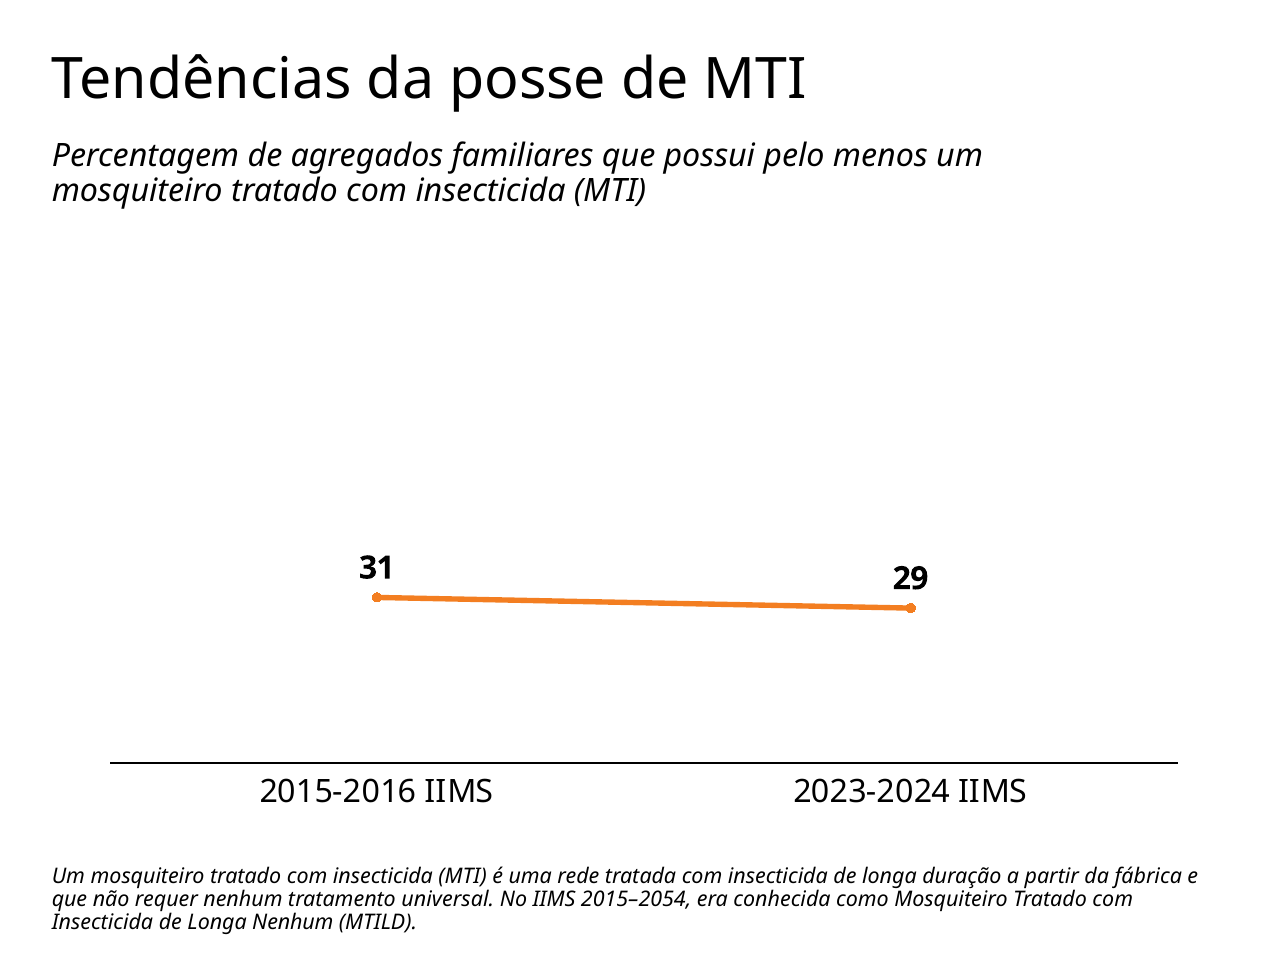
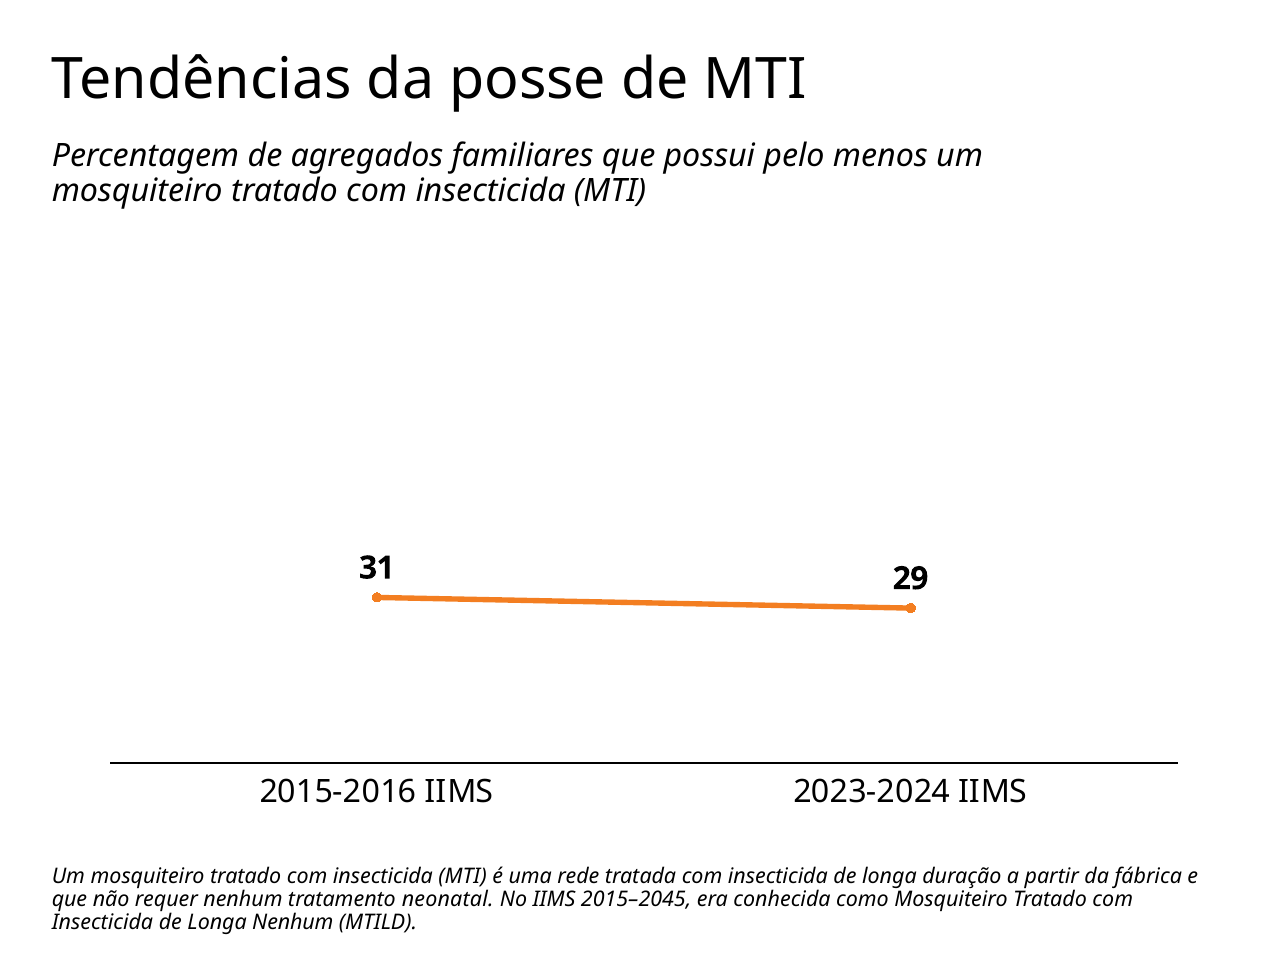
universal: universal -> neonatal
2015–2054: 2015–2054 -> 2015–2045
